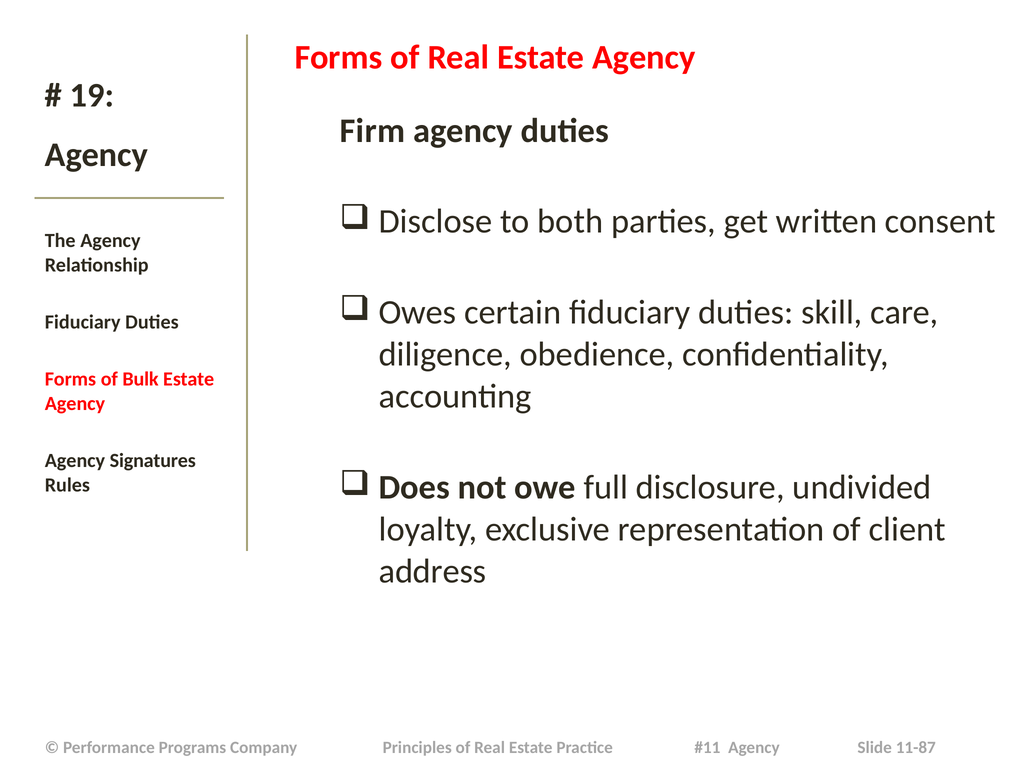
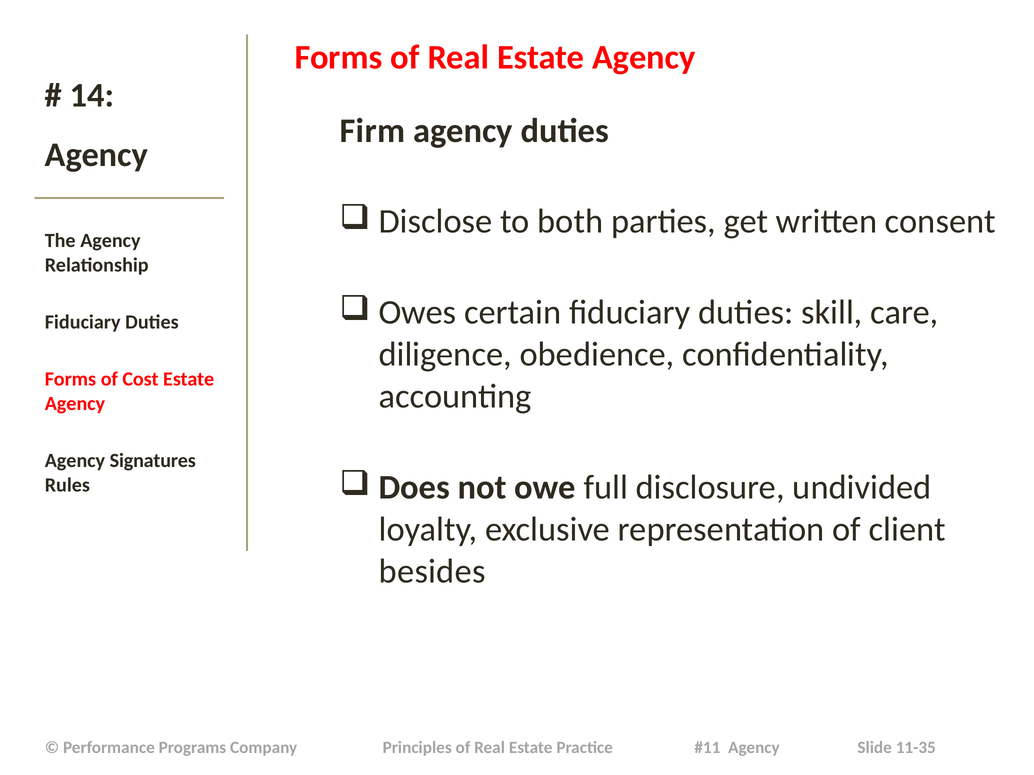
19: 19 -> 14
Bulk: Bulk -> Cost
address: address -> besides
11-87: 11-87 -> 11-35
